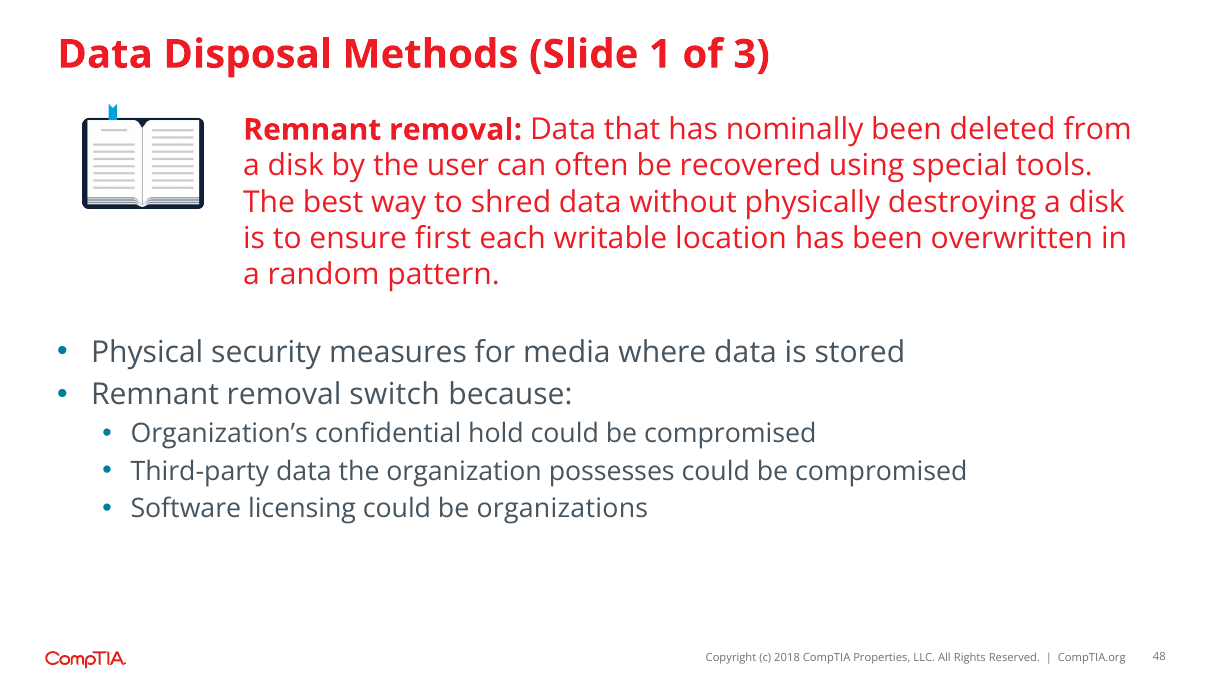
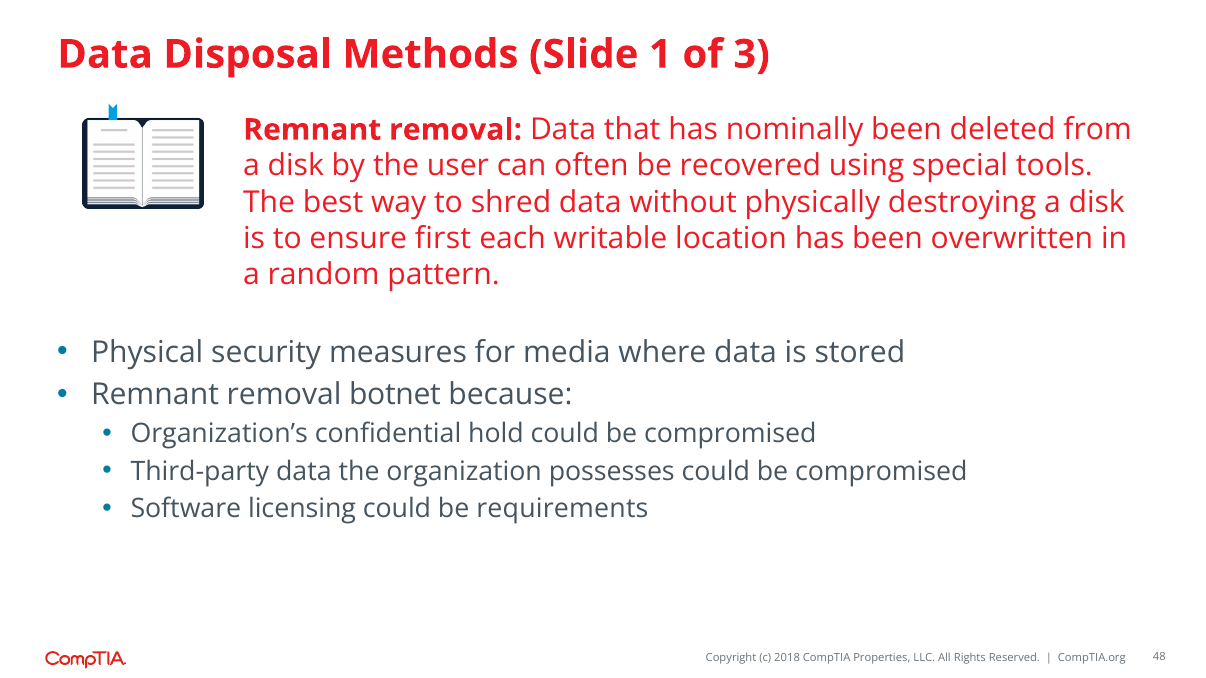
switch: switch -> botnet
organizations: organizations -> requirements
